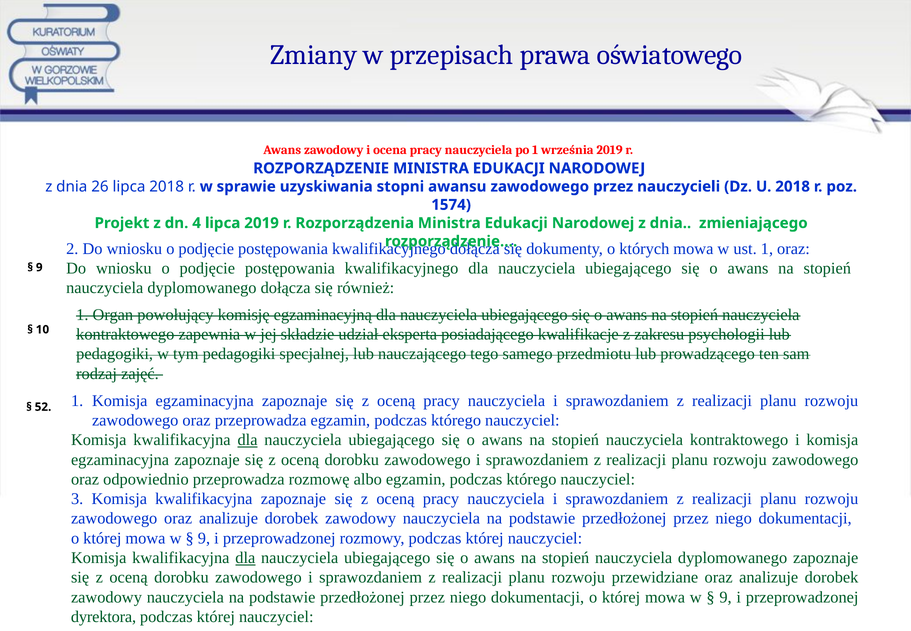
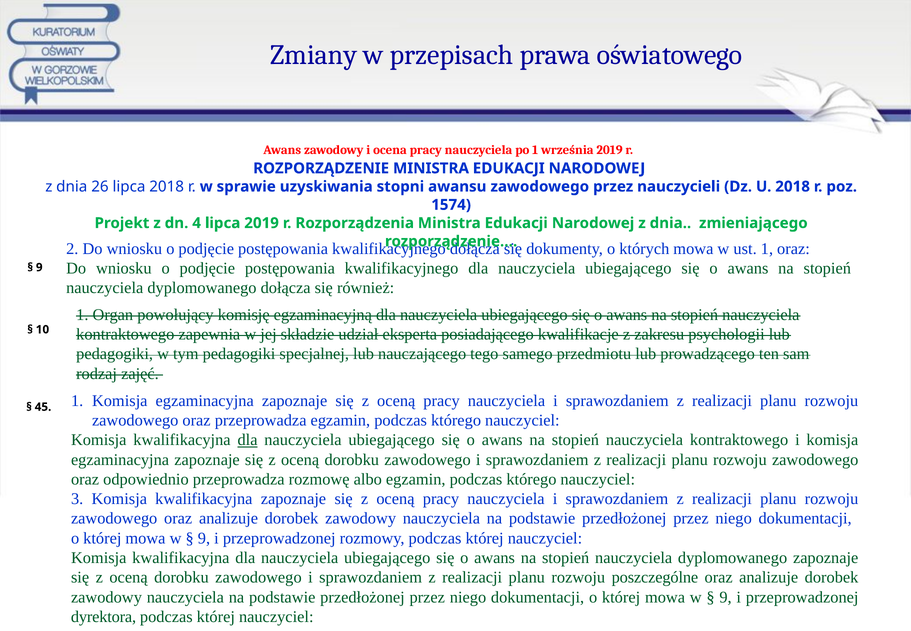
52: 52 -> 45
dla at (245, 558) underline: present -> none
przewidziane: przewidziane -> poszczególne
